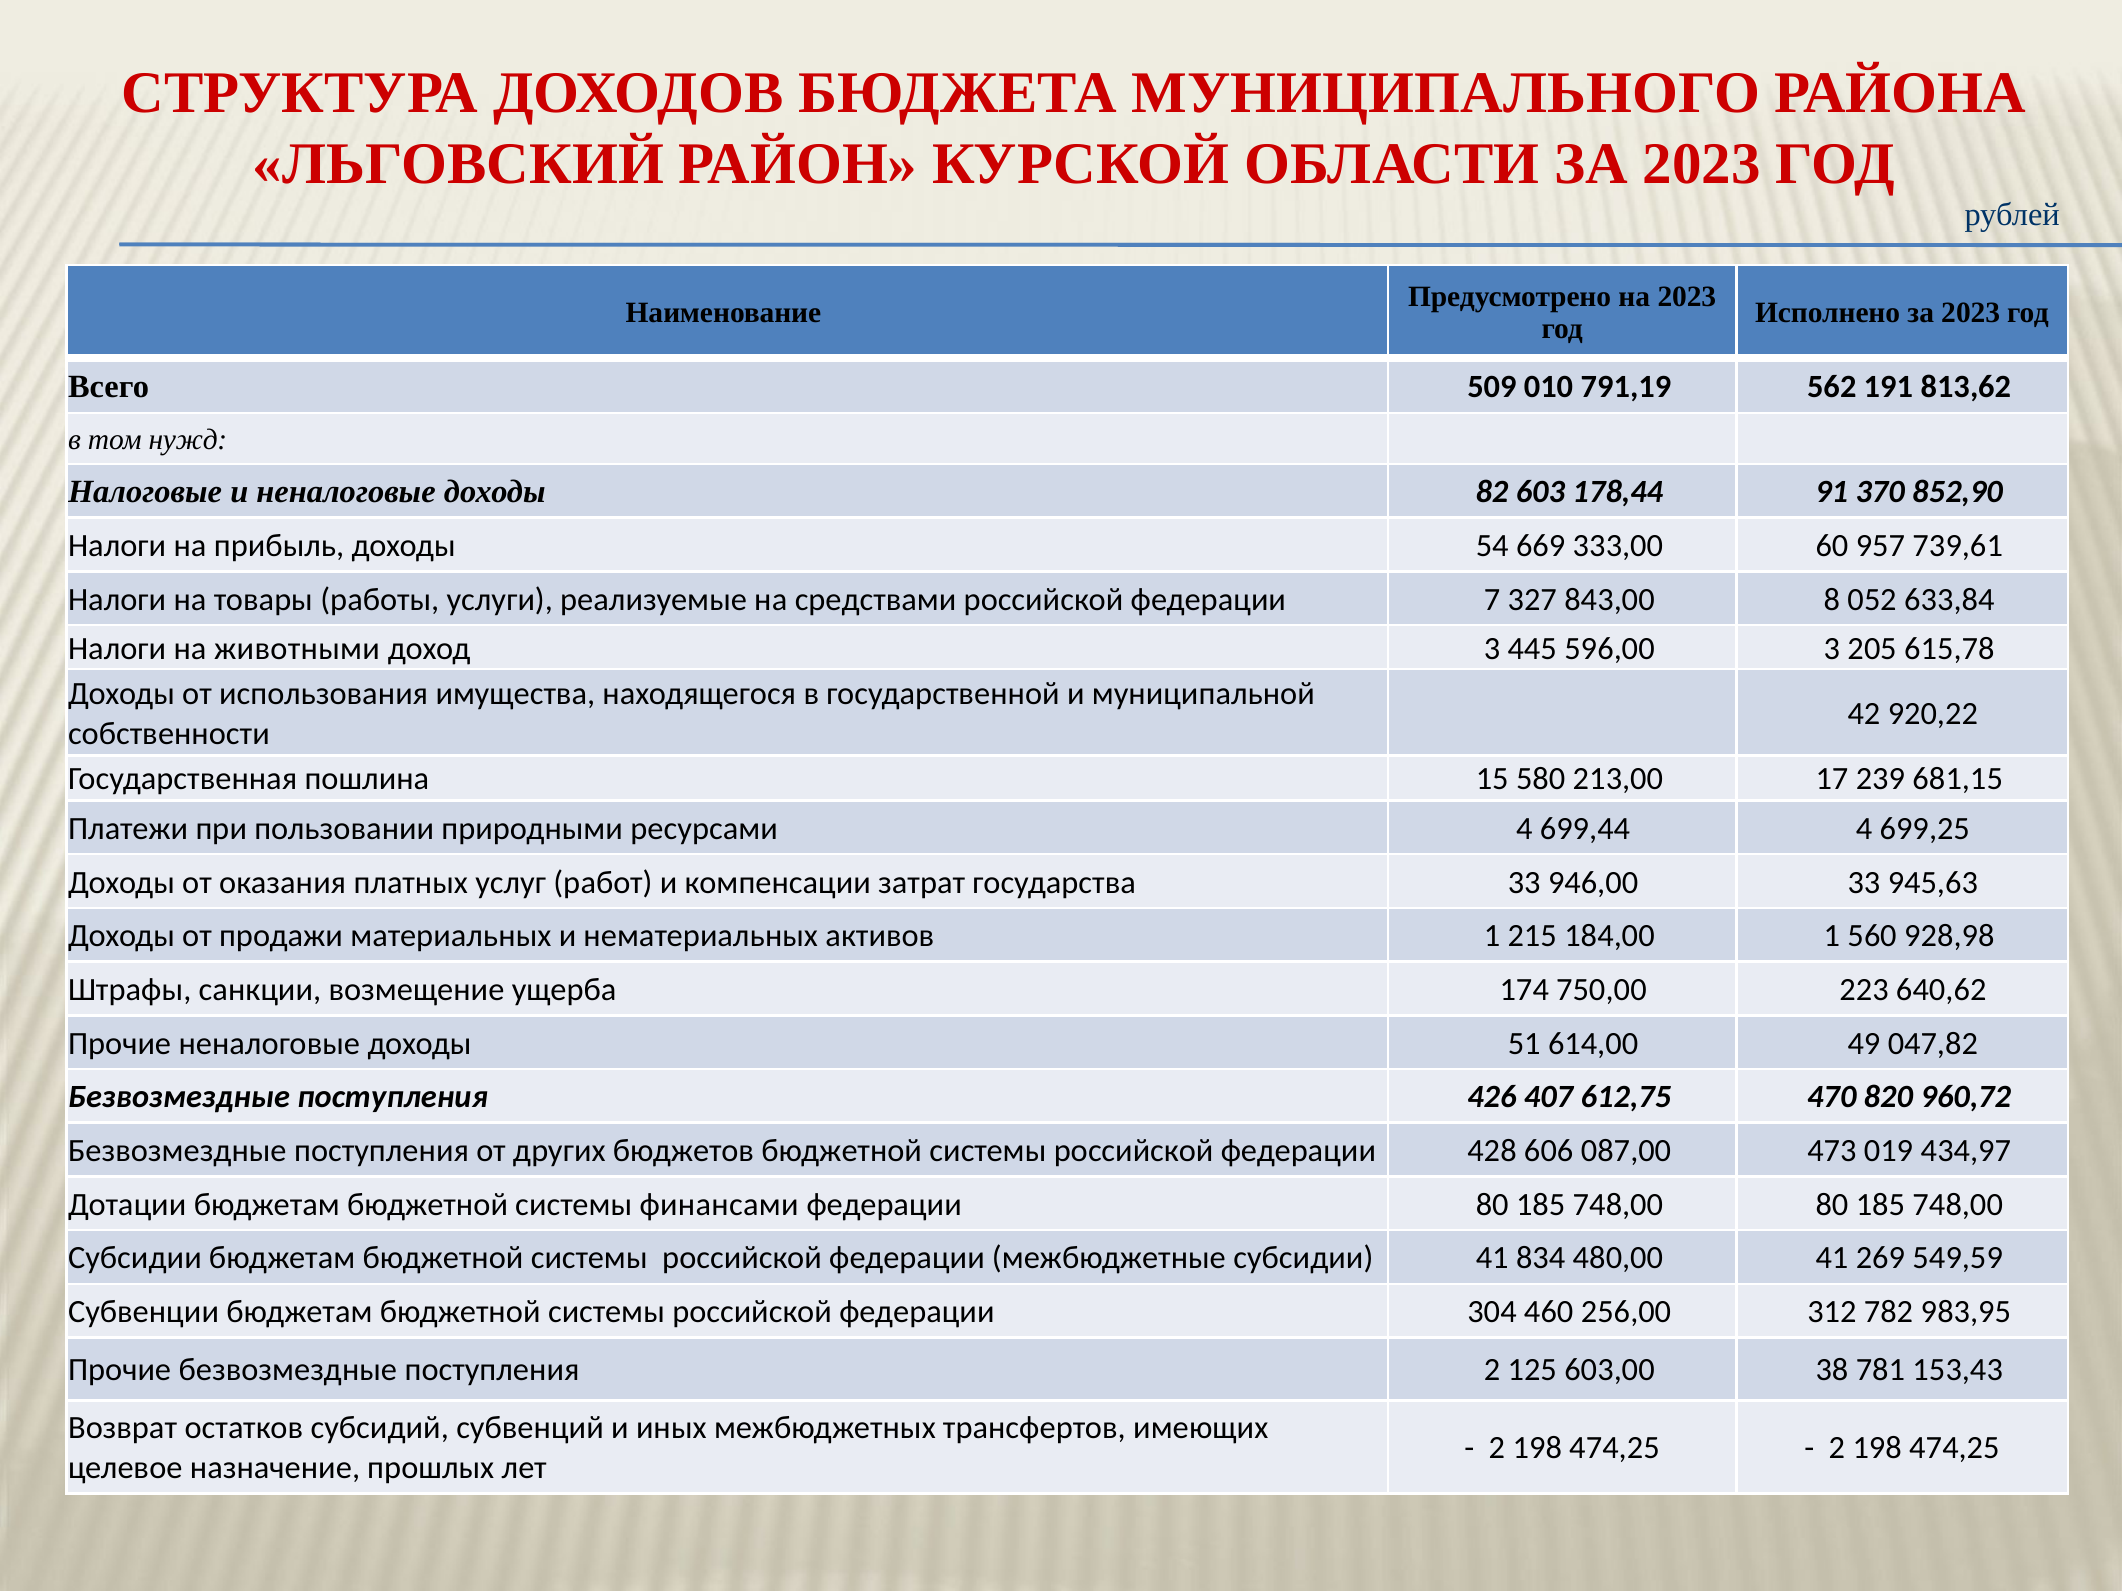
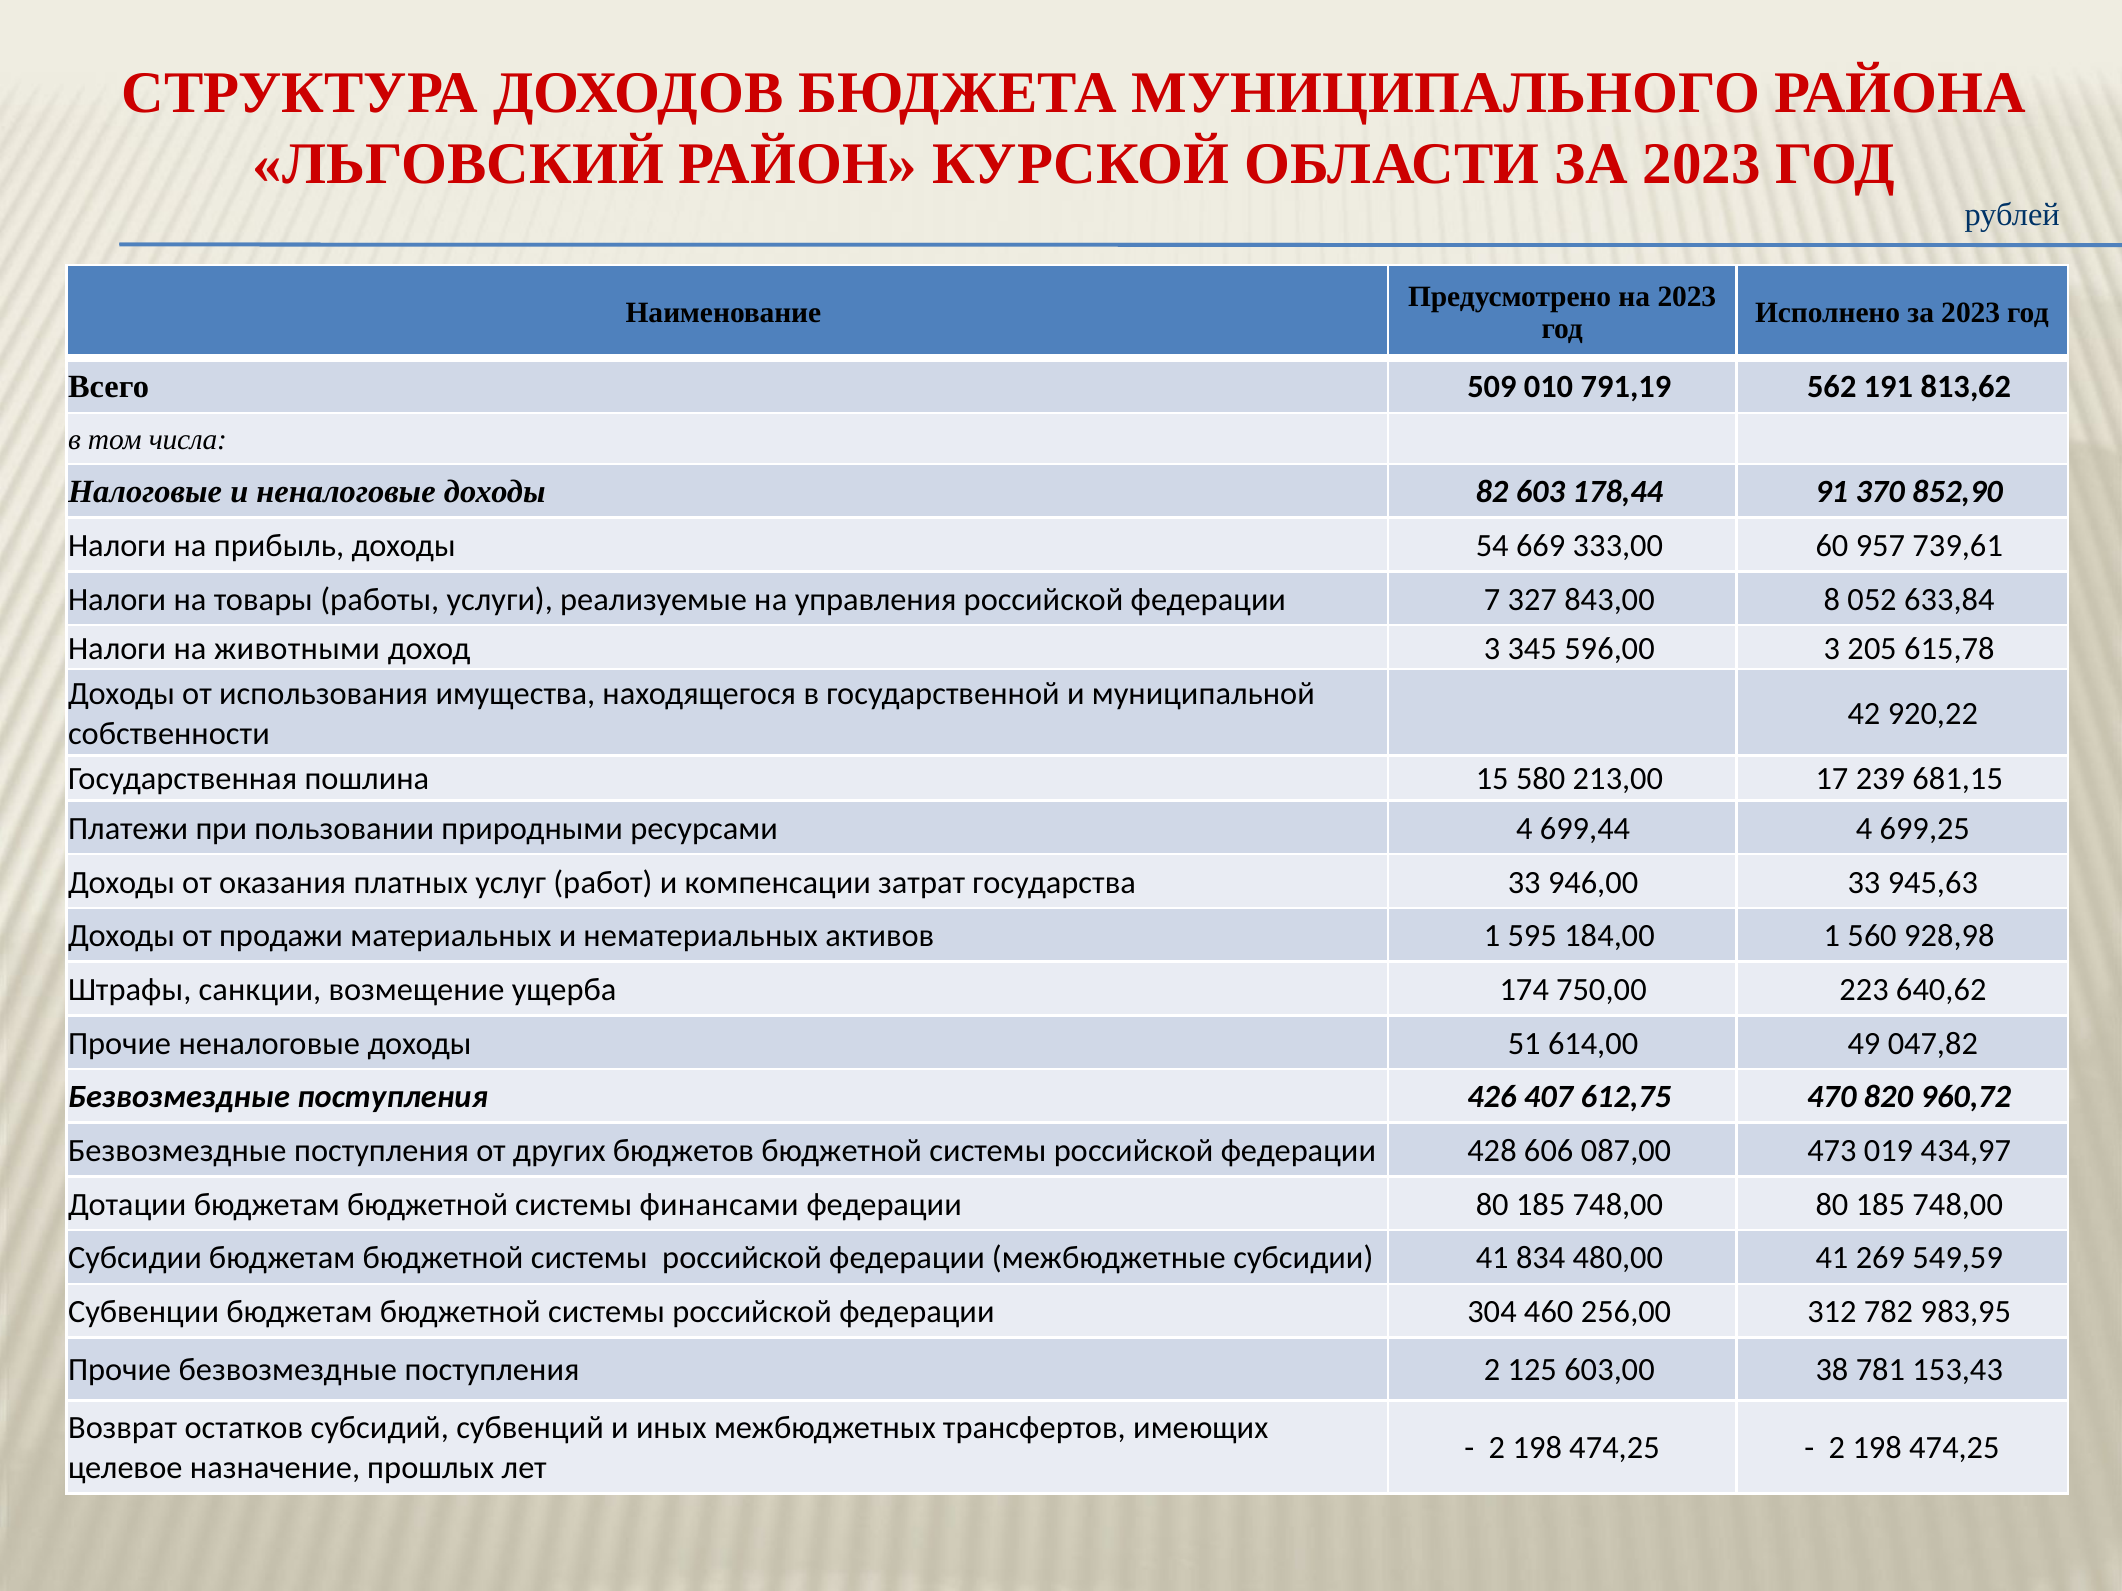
нужд: нужд -> числа
средствами: средствами -> управления
445: 445 -> 345
215: 215 -> 595
